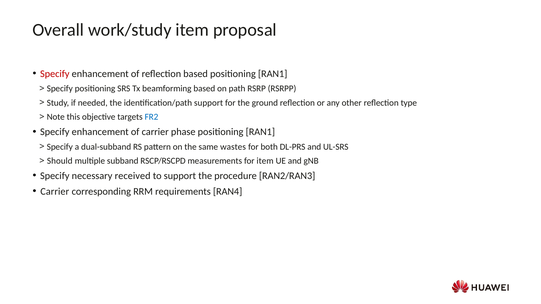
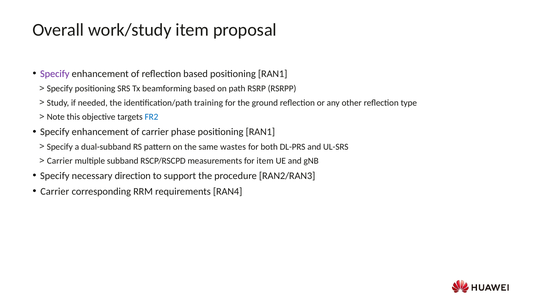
Specify at (55, 74) colour: red -> purple
identification/path support: support -> training
Should at (60, 161): Should -> Carrier
received: received -> direction
